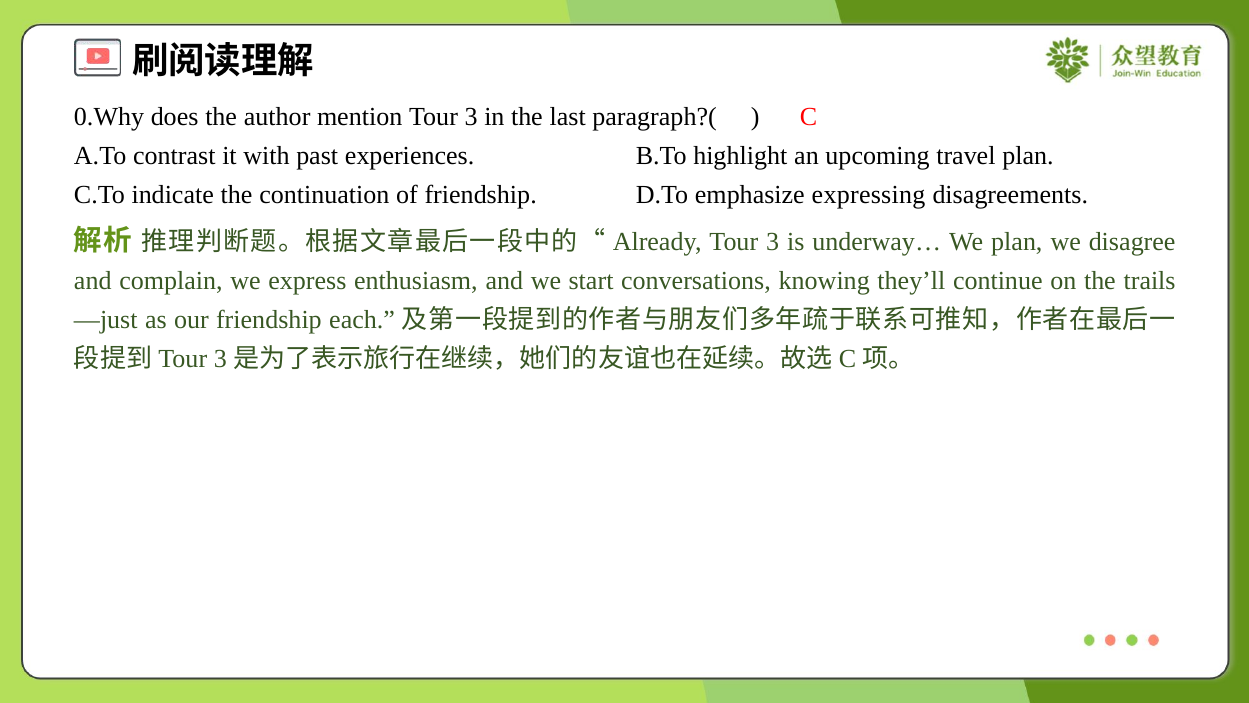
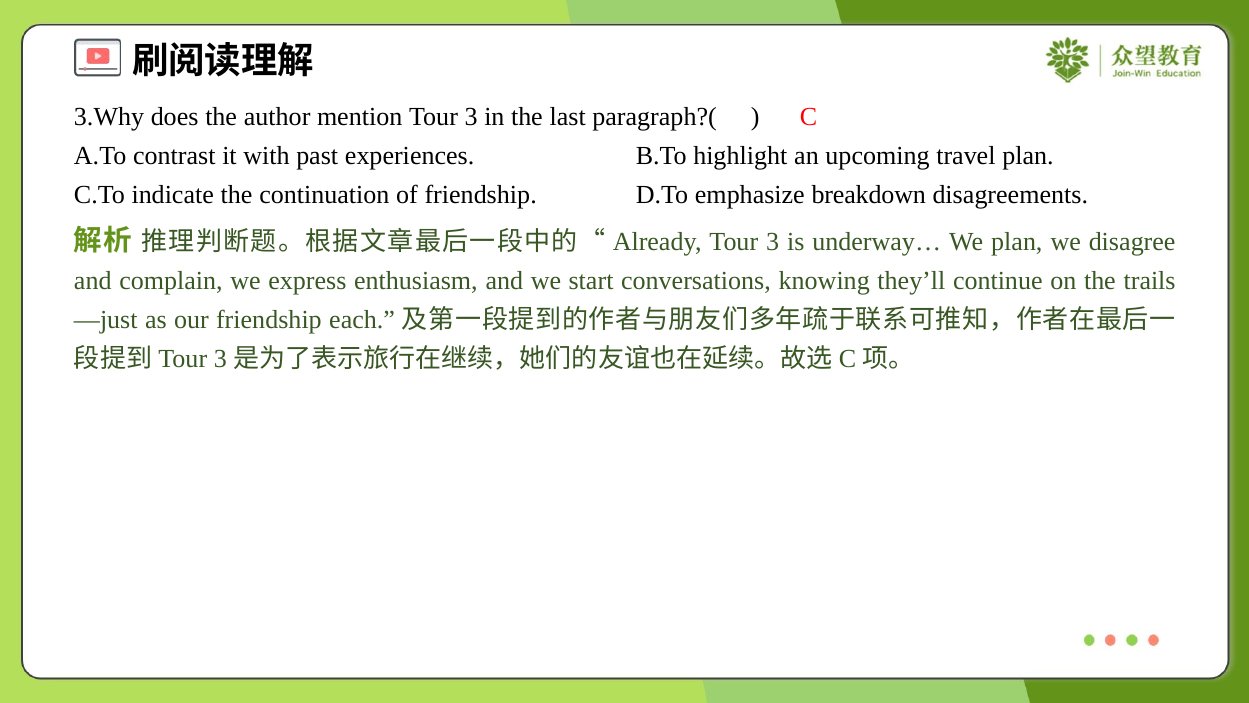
0.Why: 0.Why -> 3.Why
expressing: expressing -> breakdown
